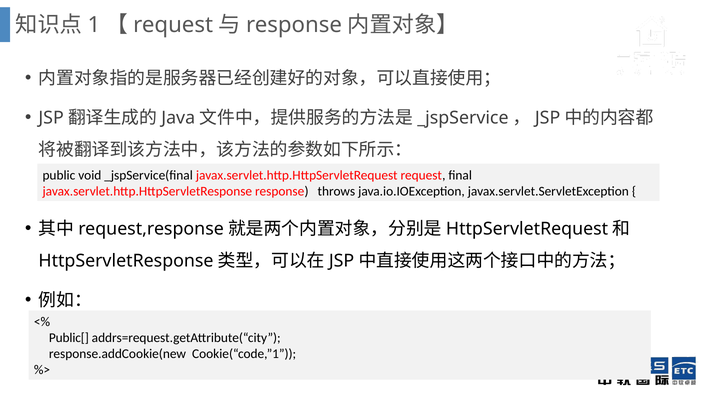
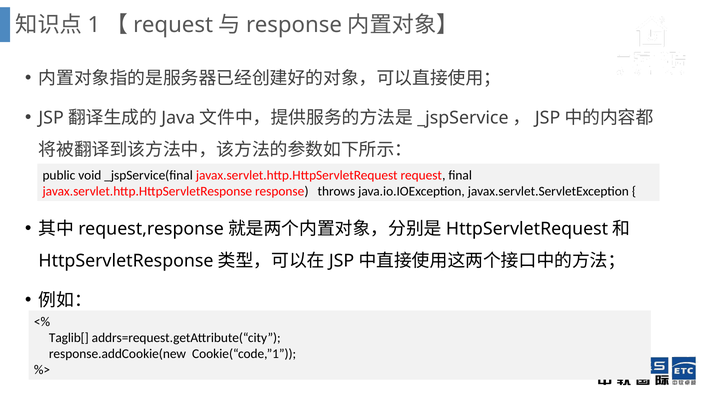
Public[: Public[ -> Taglib[
